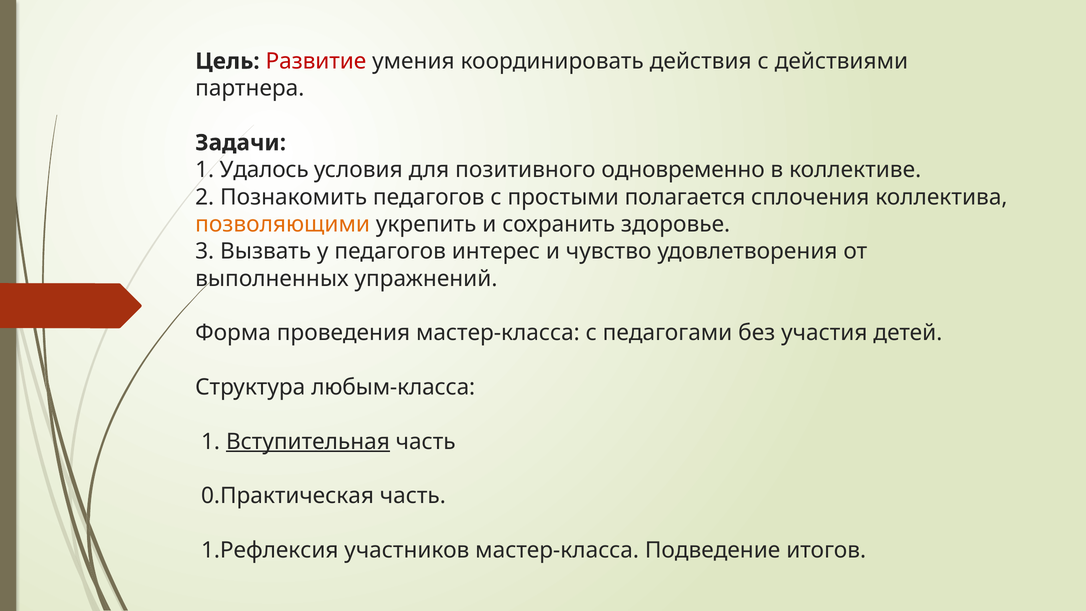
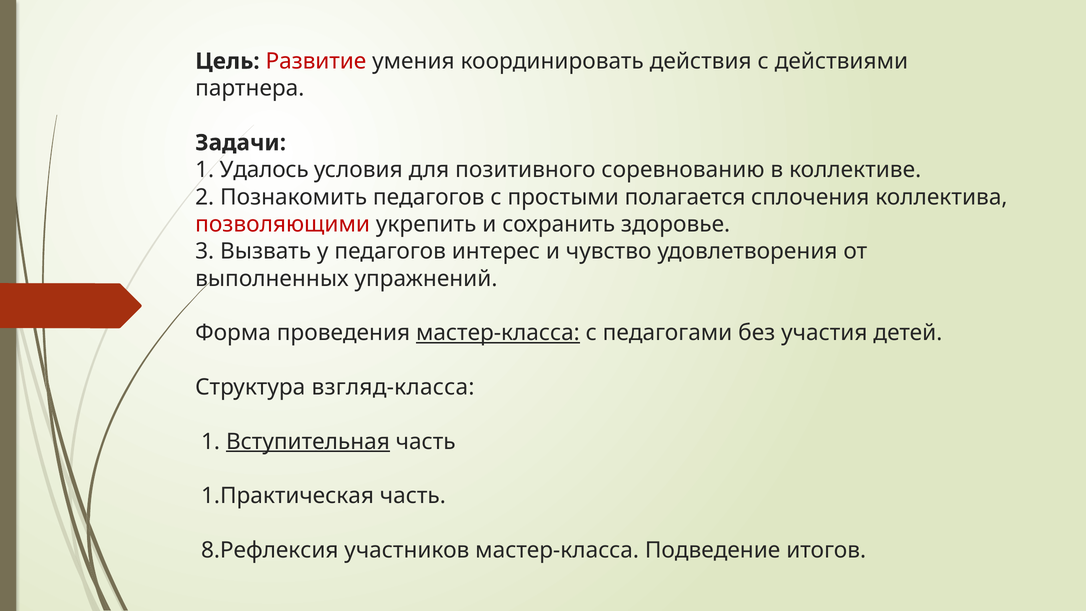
одновременно: одновременно -> соревнованию
позволяющими colour: orange -> red
мастер-класса at (498, 333) underline: none -> present
любым-класса: любым-класса -> взгляд-класса
0.Практическая: 0.Практическая -> 1.Практическая
1.Рефлексия: 1.Рефлексия -> 8.Рефлексия
